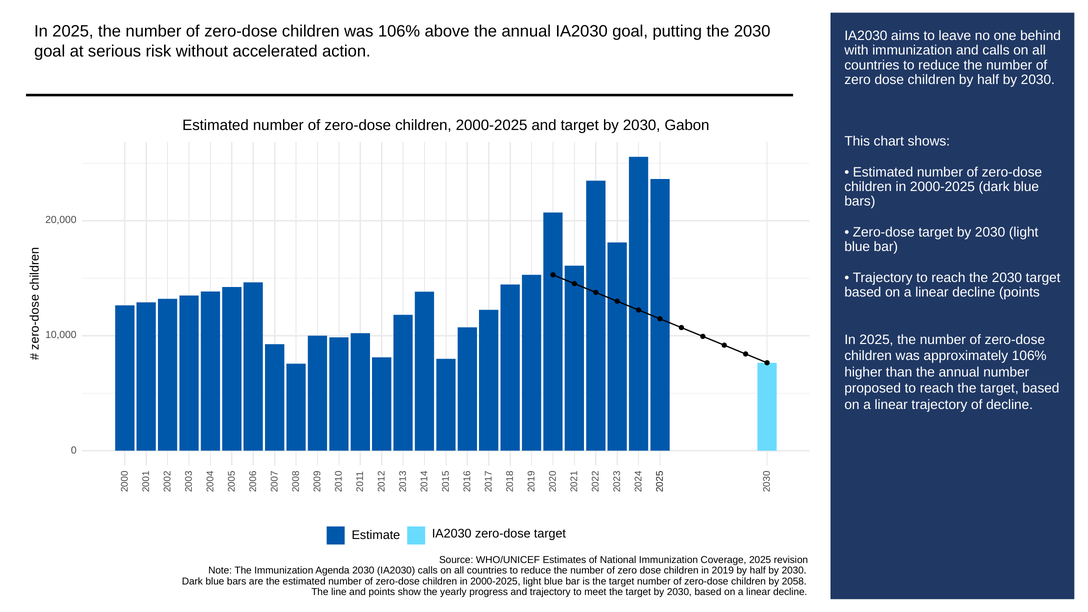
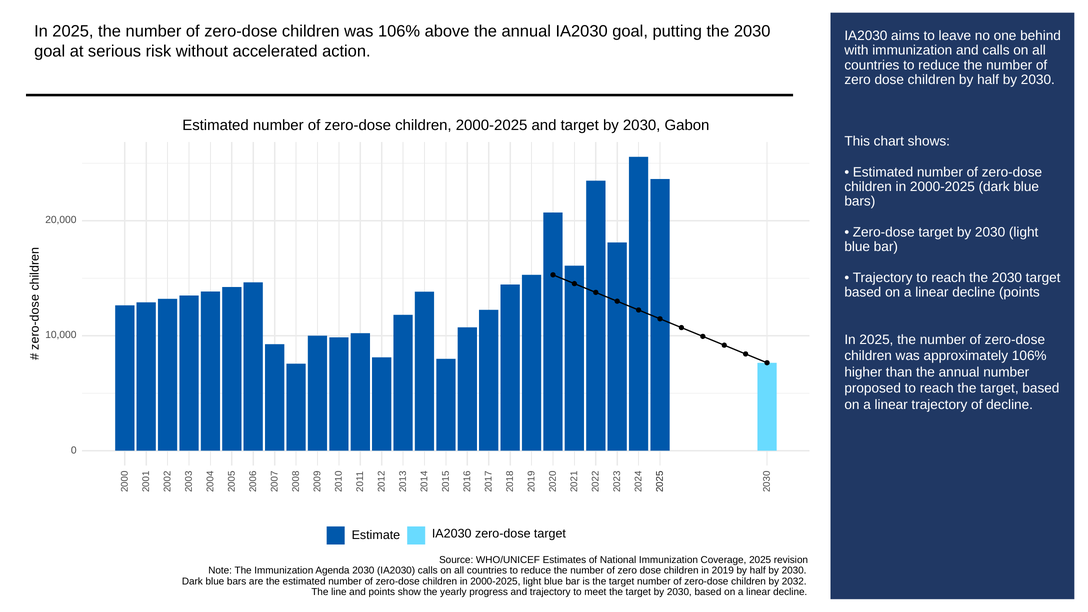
2058: 2058 -> 2032
